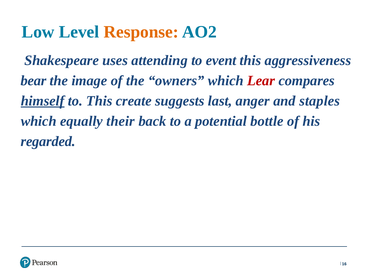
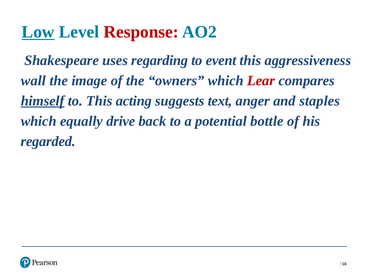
Low underline: none -> present
Response colour: orange -> red
attending: attending -> regarding
bear: bear -> wall
create: create -> acting
last: last -> text
their: their -> drive
